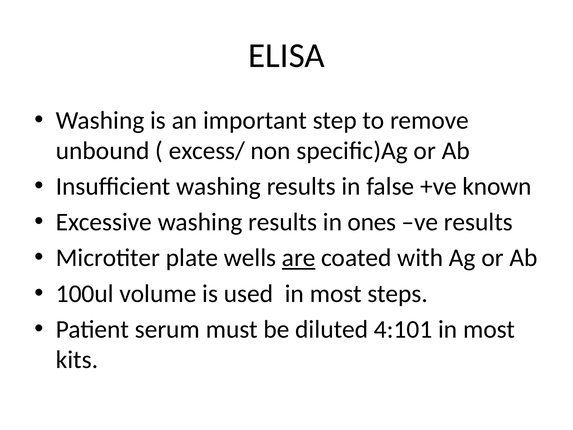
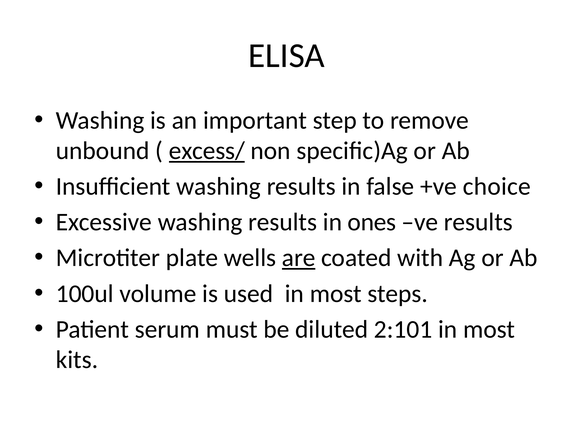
excess/ underline: none -> present
known: known -> choice
4:101: 4:101 -> 2:101
